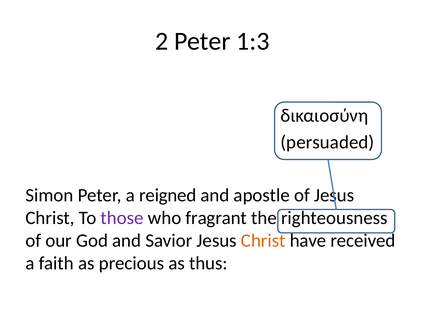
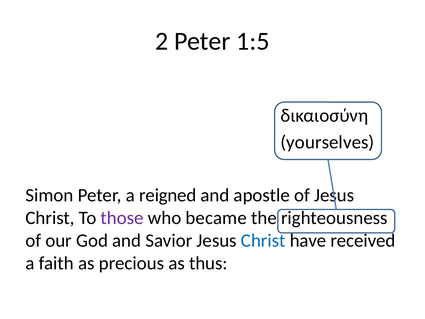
1:3: 1:3 -> 1:5
persuaded: persuaded -> yourselves
fragrant: fragrant -> became
Christ at (263, 240) colour: orange -> blue
